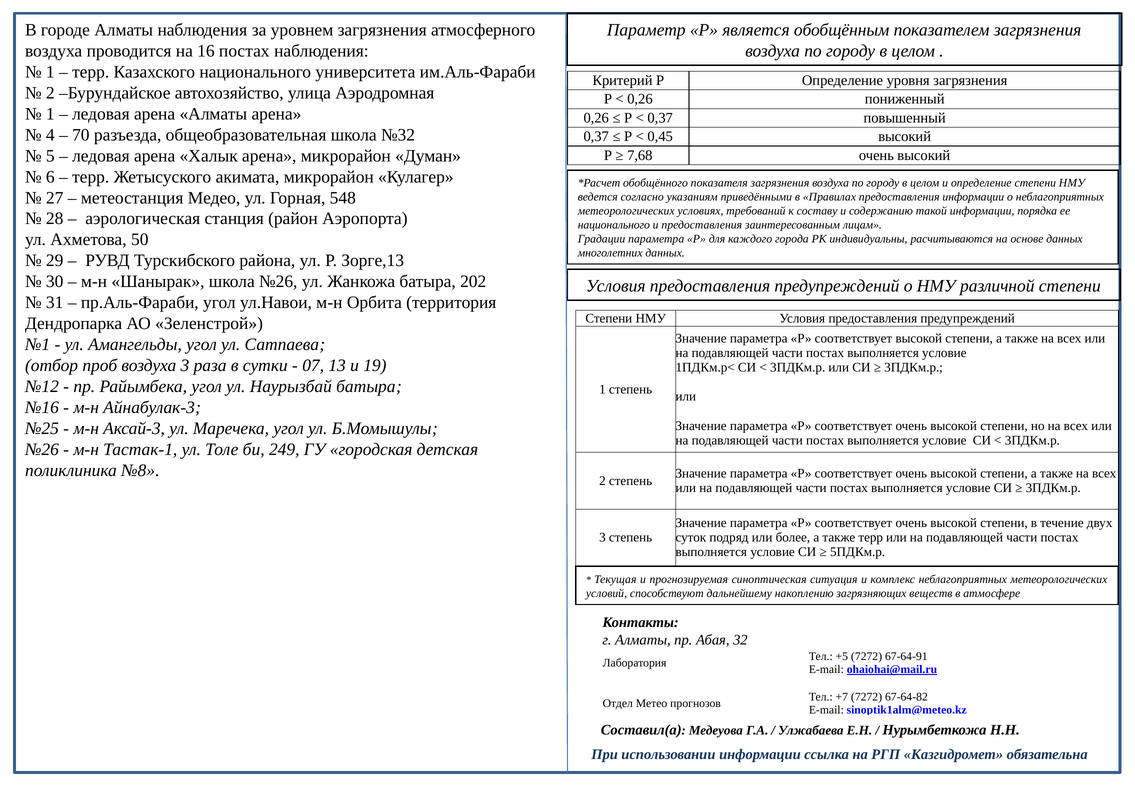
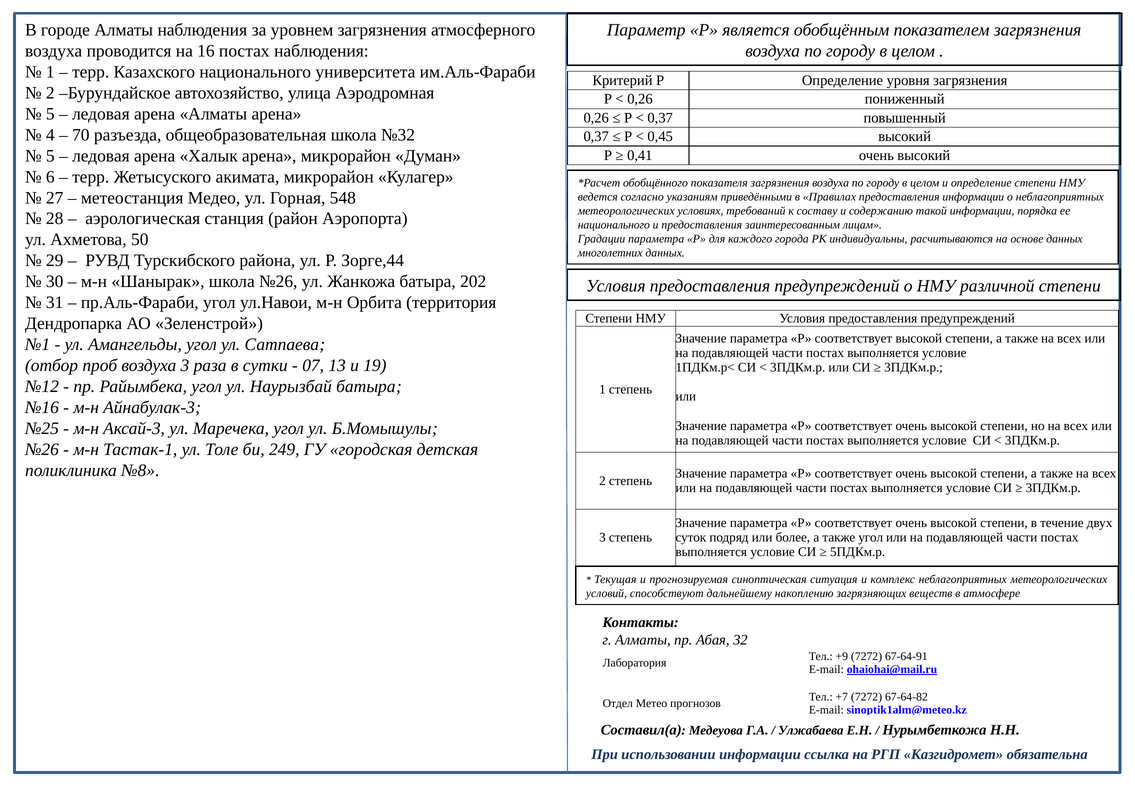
1 at (50, 114): 1 -> 5
7,68: 7,68 -> 0,41
Зорге,13: Зорге,13 -> Зорге,44
также терр: терр -> угол
+5: +5 -> +9
